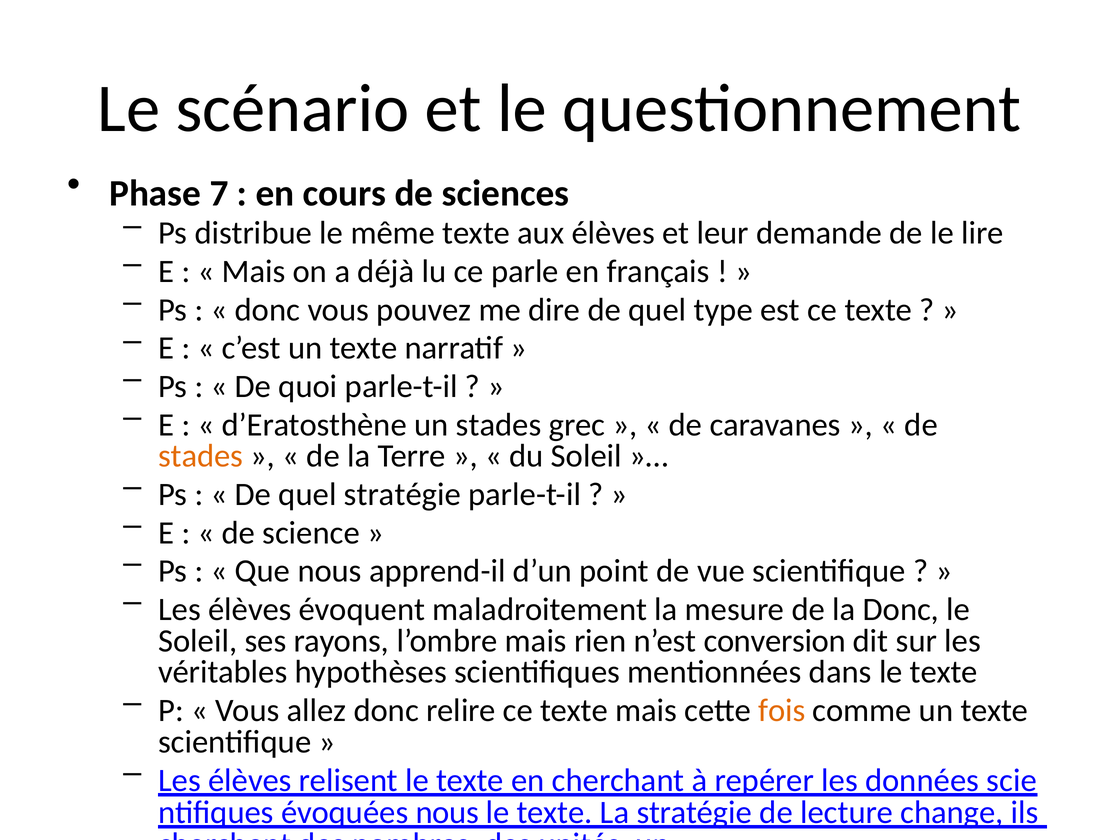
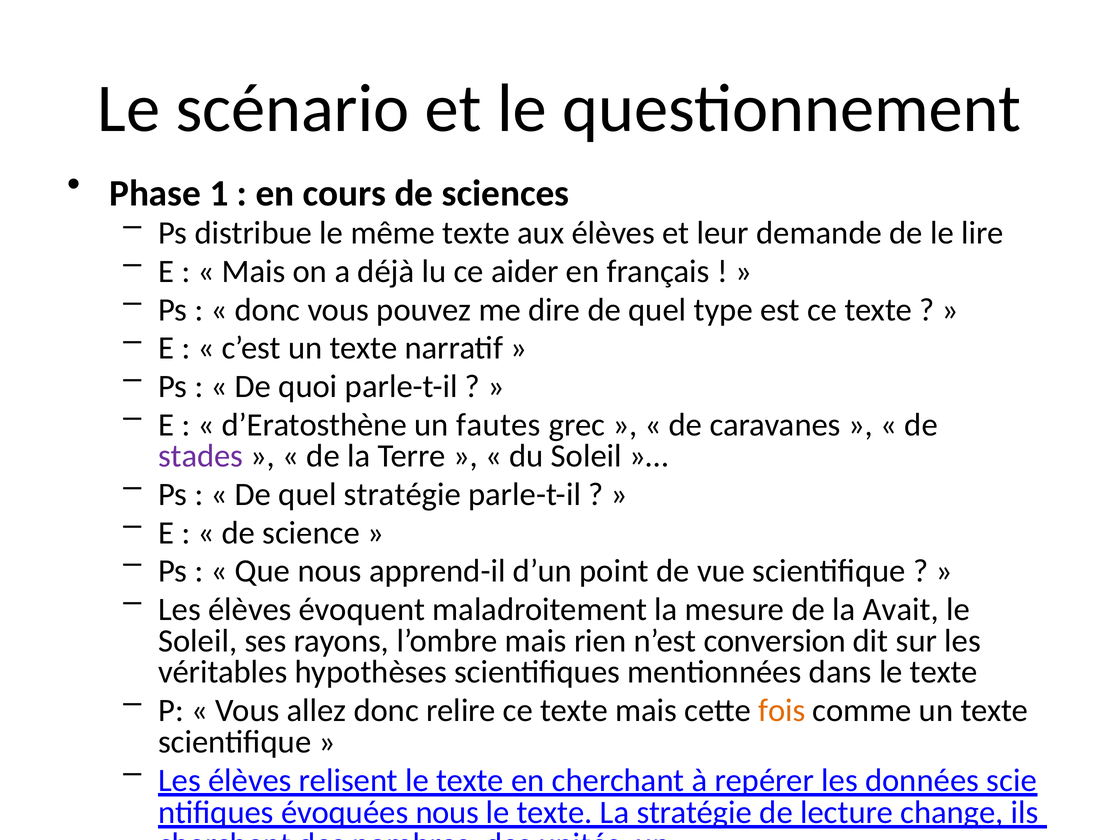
7: 7 -> 1
parle: parle -> aider
un stades: stades -> fautes
stades at (201, 456) colour: orange -> purple
la Donc: Donc -> Avait
